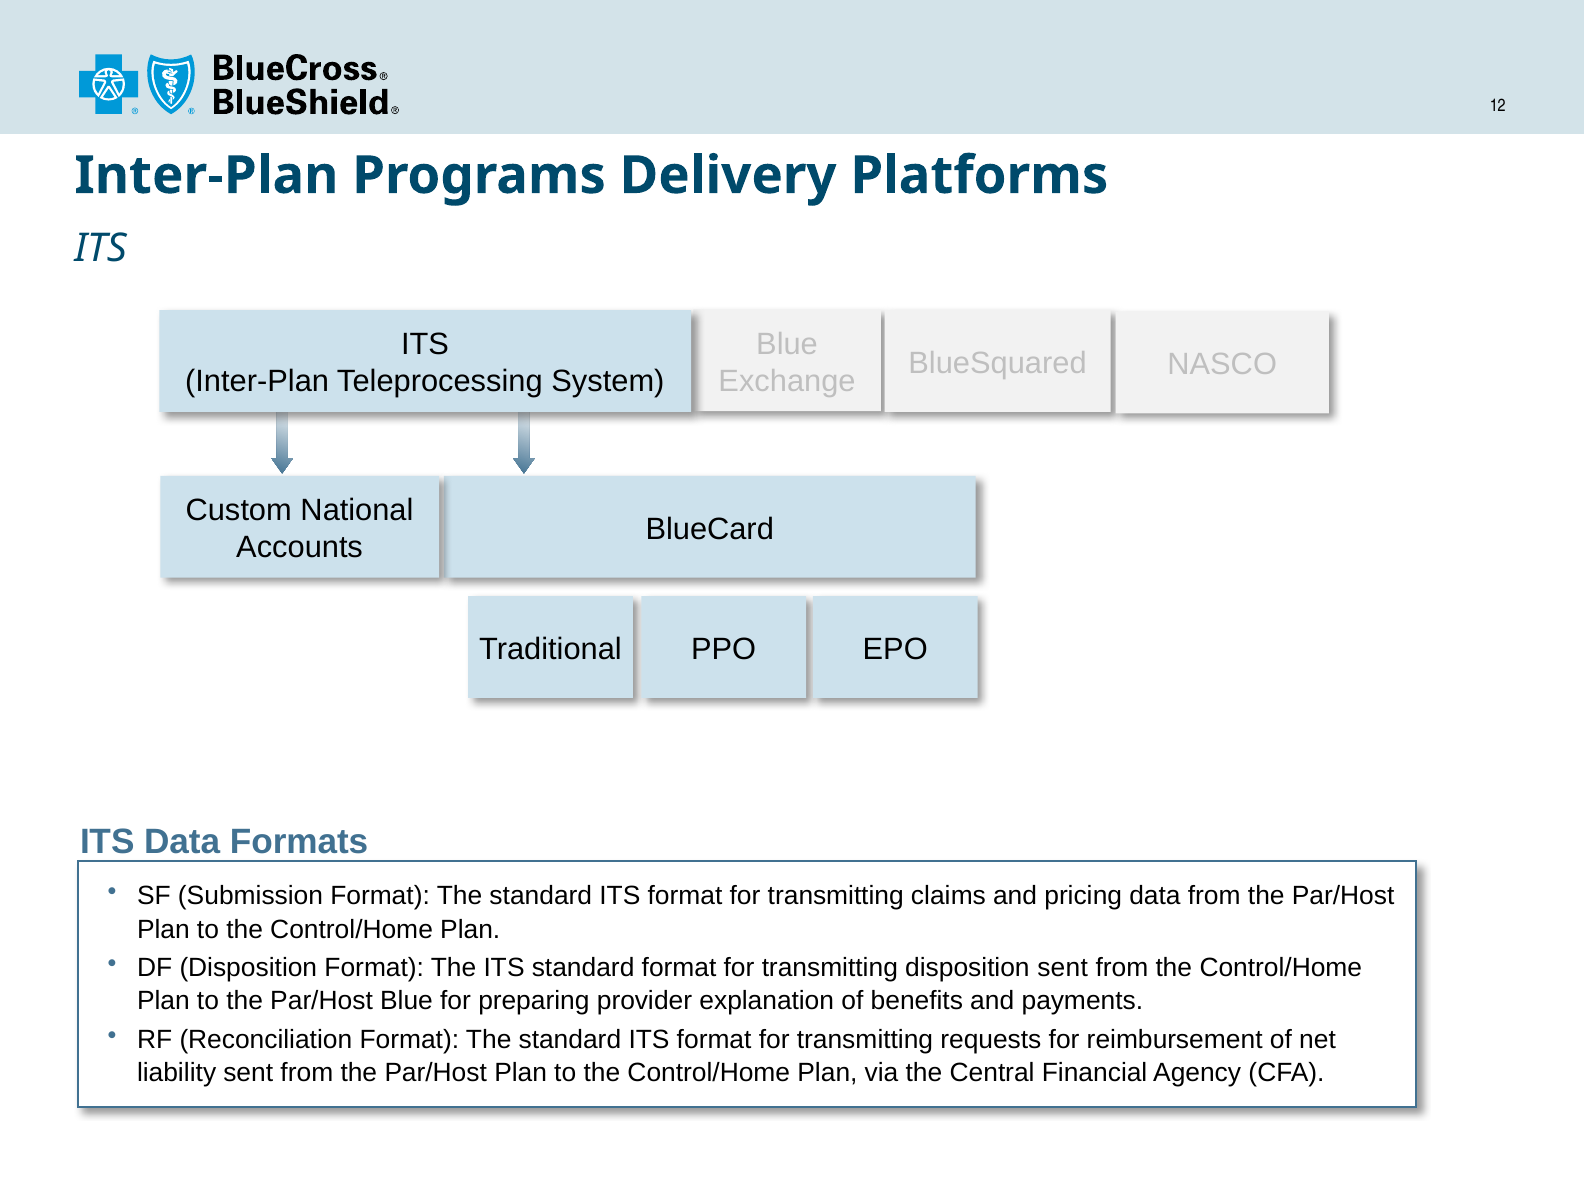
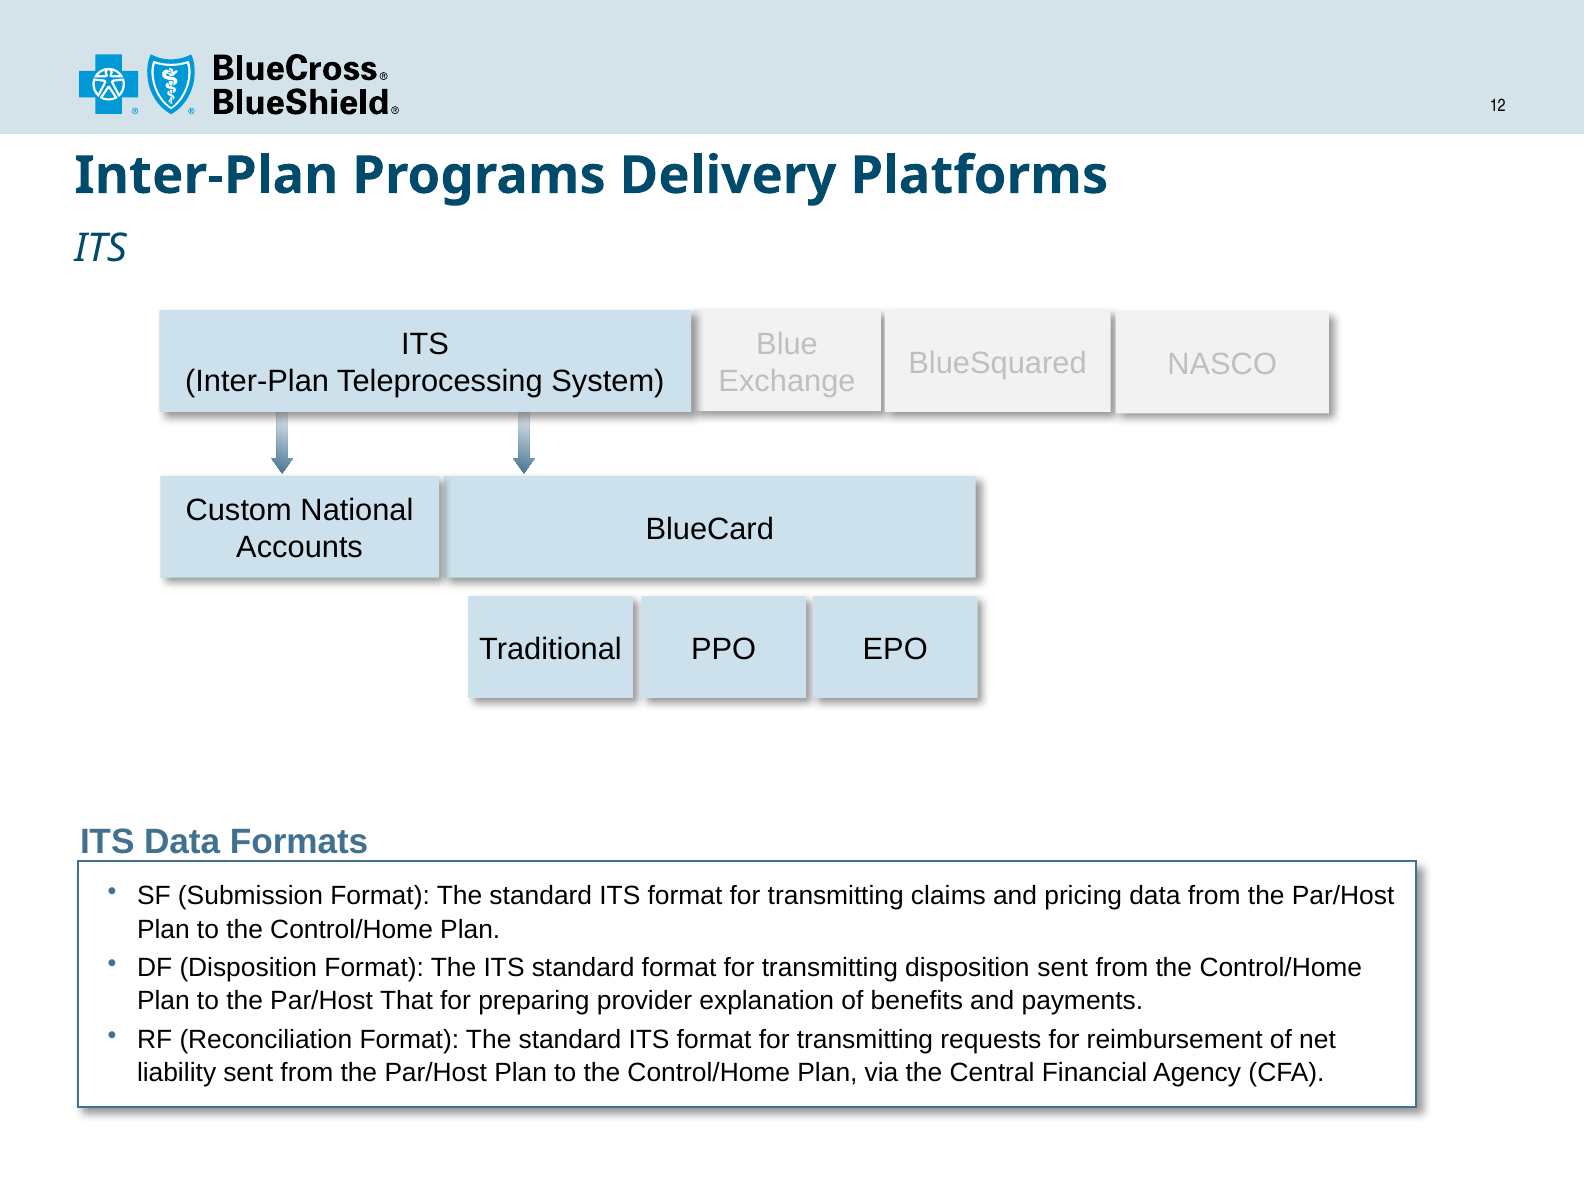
Par/Host Blue: Blue -> That
